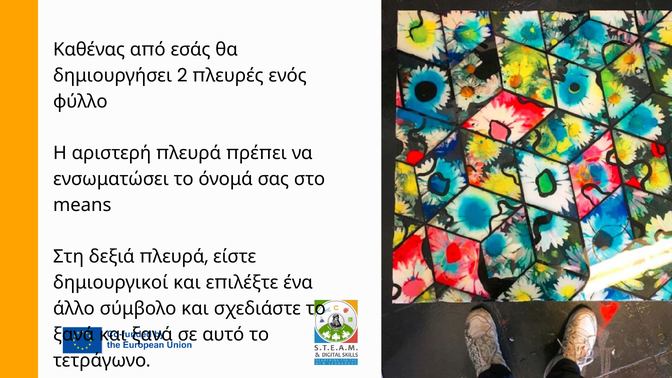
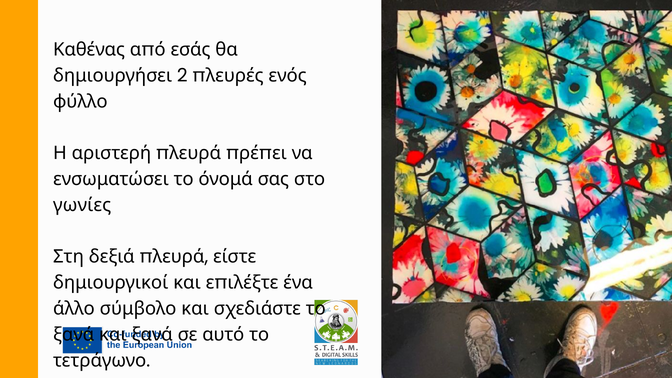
means: means -> γωνίες
